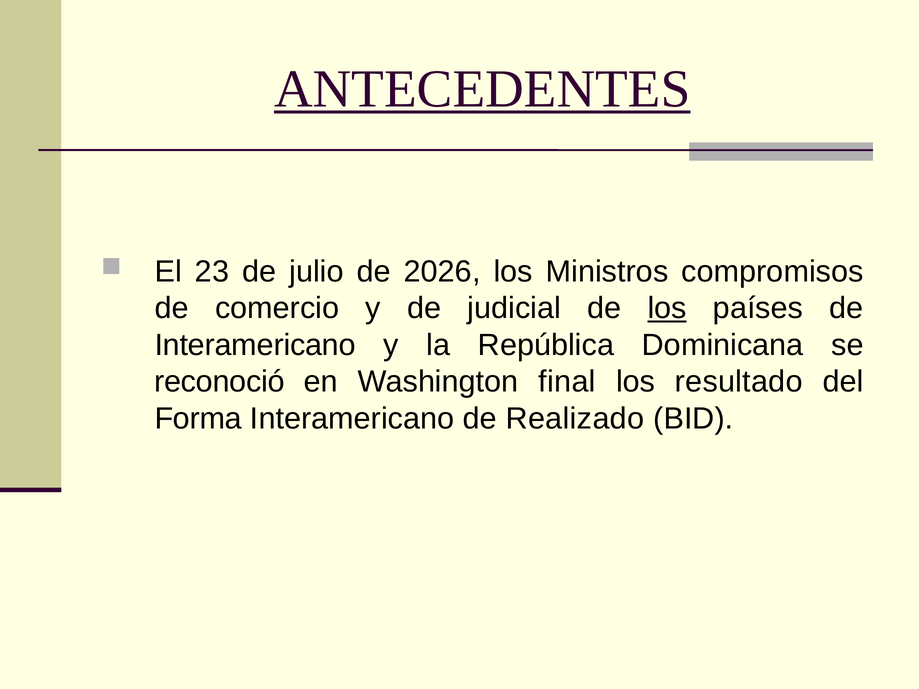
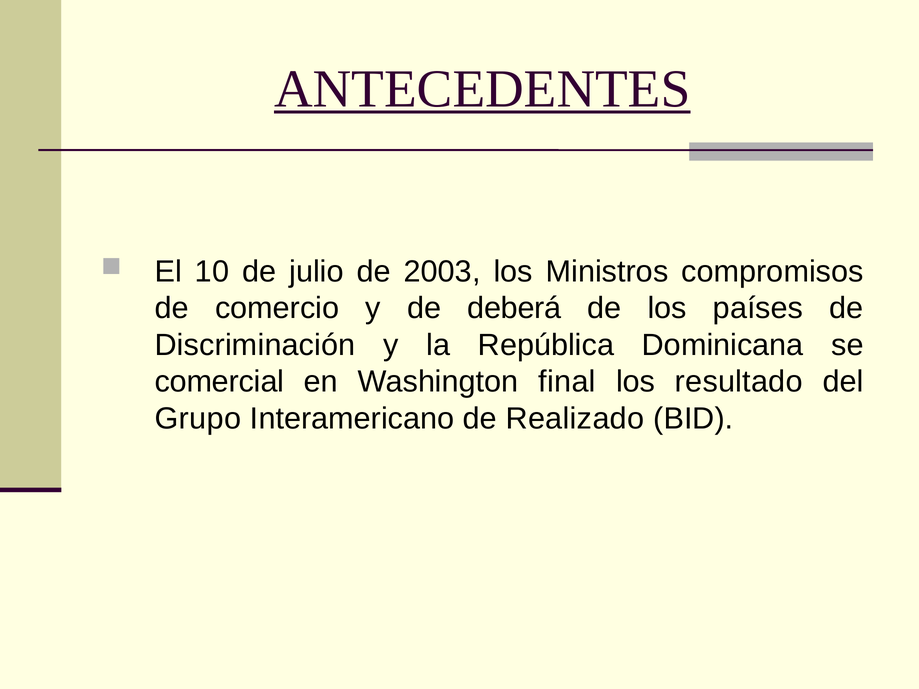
23: 23 -> 10
2026: 2026 -> 2003
judicial: judicial -> deberá
los at (667, 308) underline: present -> none
Interamericano at (255, 345): Interamericano -> Discriminación
reconoció: reconoció -> comercial
Forma: Forma -> Grupo
